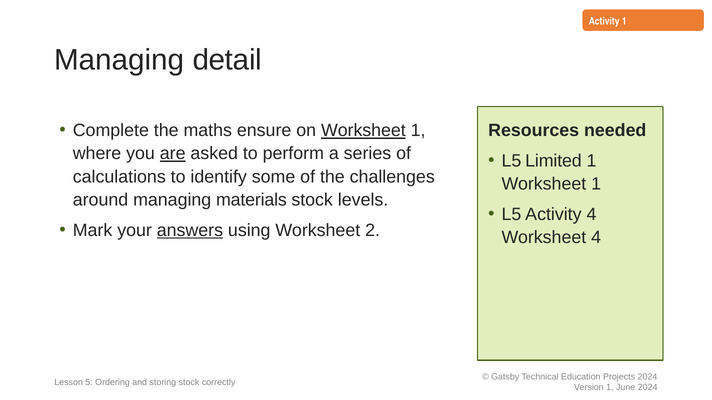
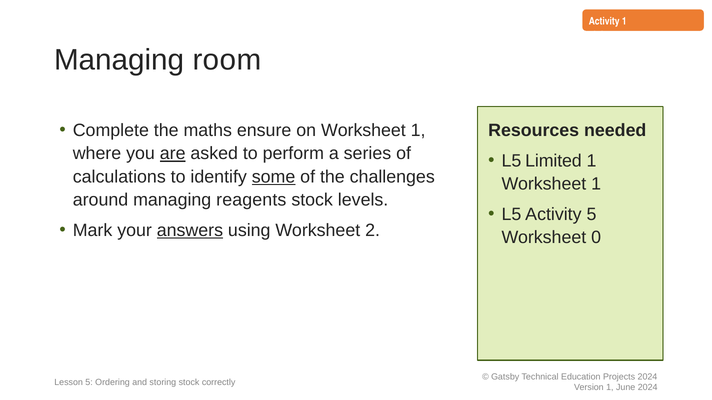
detail: detail -> room
Worksheet at (363, 131) underline: present -> none
some underline: none -> present
materials: materials -> reagents
Activity 4: 4 -> 5
Worksheet 4: 4 -> 0
